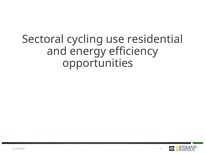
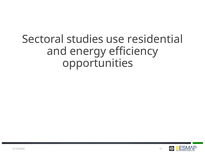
cycling: cycling -> studies
